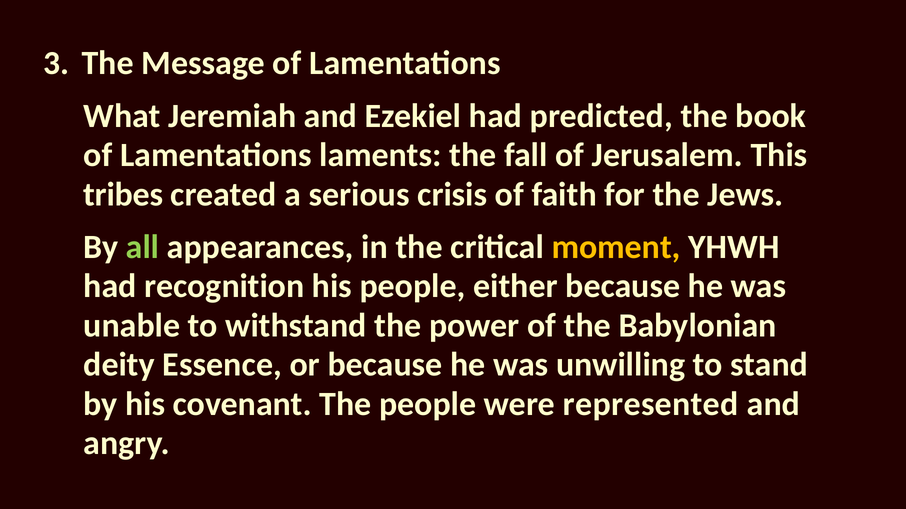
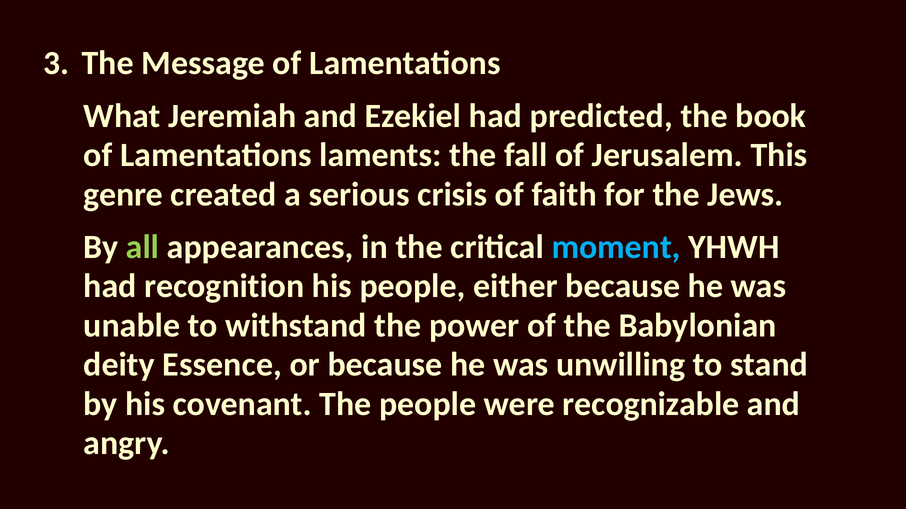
tribes: tribes -> genre
moment colour: yellow -> light blue
represented: represented -> recognizable
